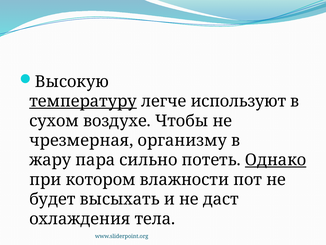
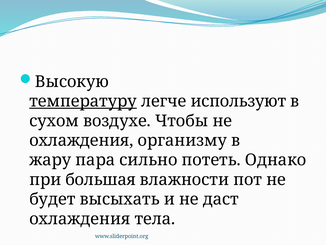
чрезмерная at (81, 140): чрезмерная -> охлаждения
Однако underline: present -> none
котором: котором -> большая
